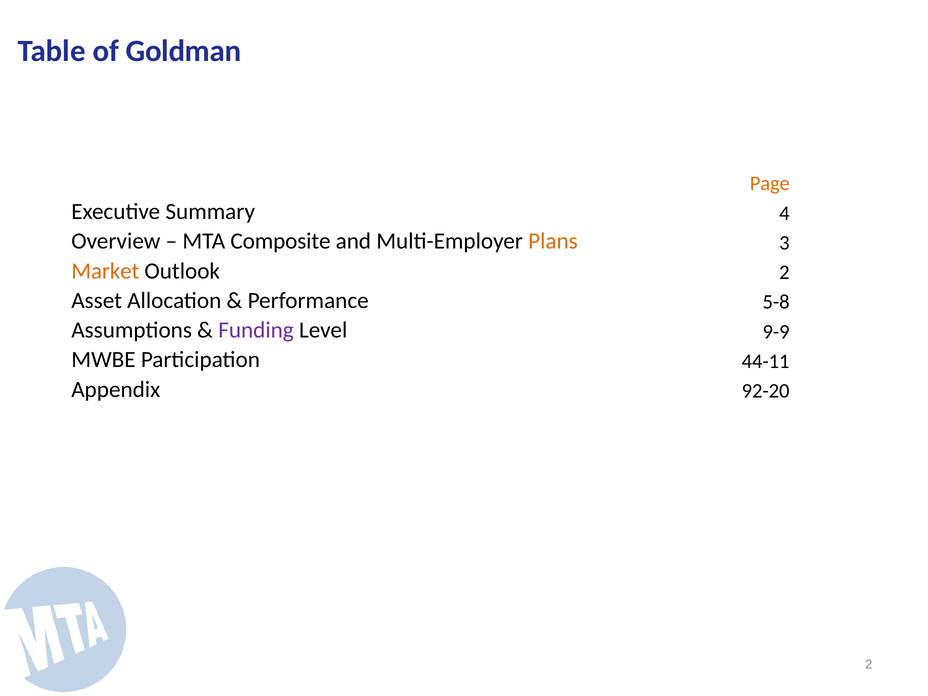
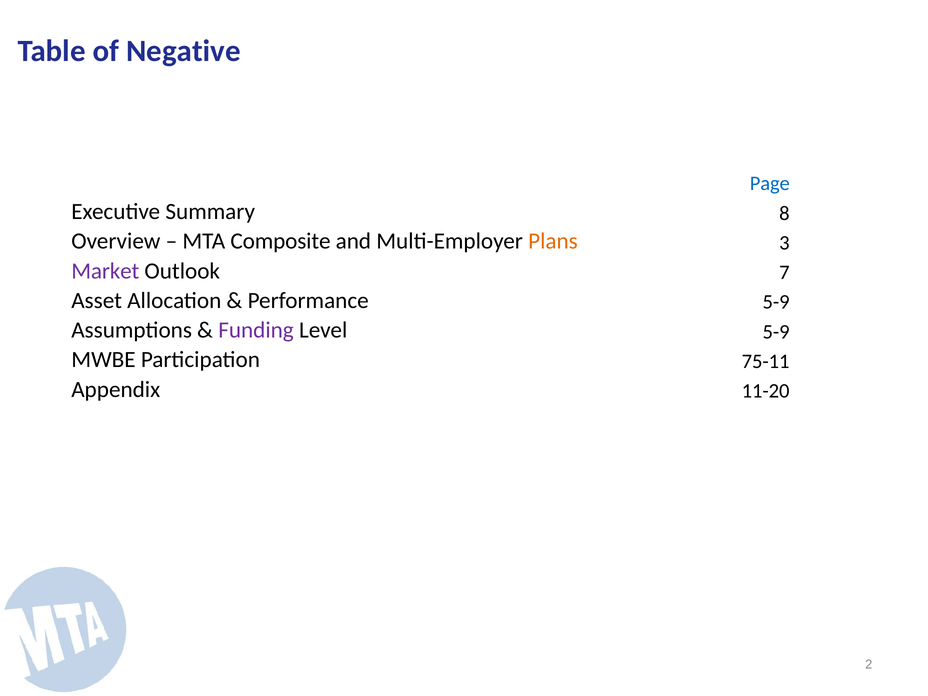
Goldman: Goldman -> Negative
Page colour: orange -> blue
4: 4 -> 8
Market colour: orange -> purple
Outlook 2: 2 -> 7
Performance 5-8: 5-8 -> 5-9
Level 9-9: 9-9 -> 5-9
44-11: 44-11 -> 75-11
92-20: 92-20 -> 11-20
